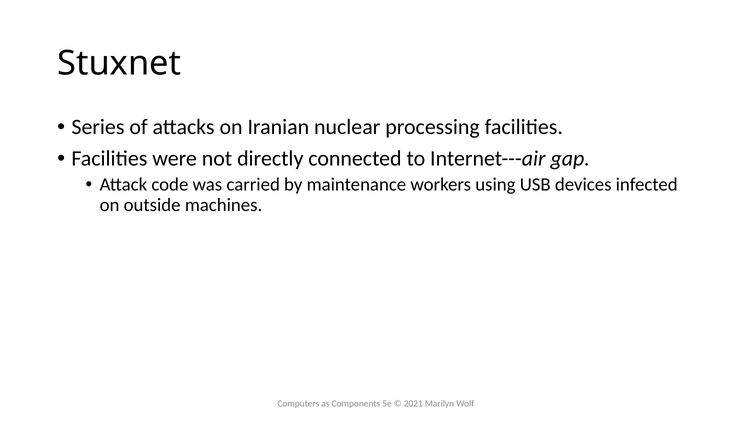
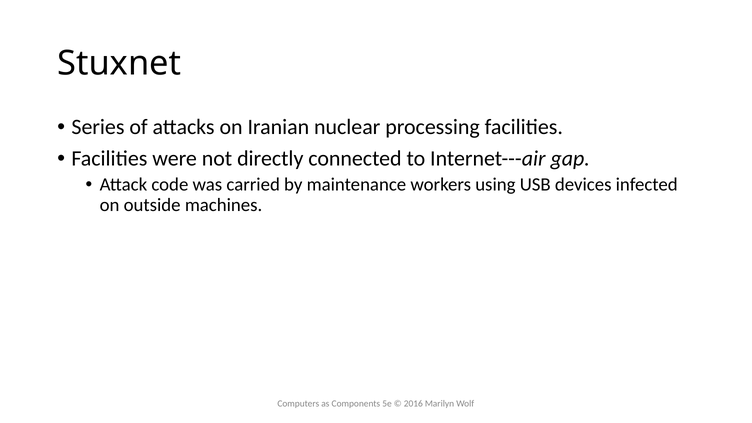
2021: 2021 -> 2016
